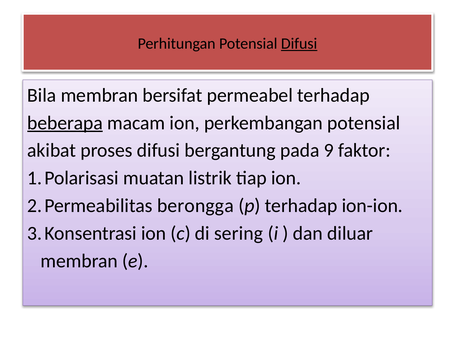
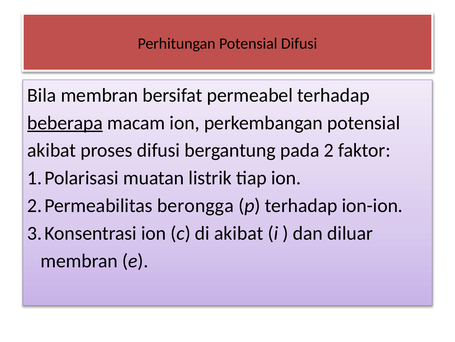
Difusi at (299, 44) underline: present -> none
9: 9 -> 2
di sering: sering -> akibat
